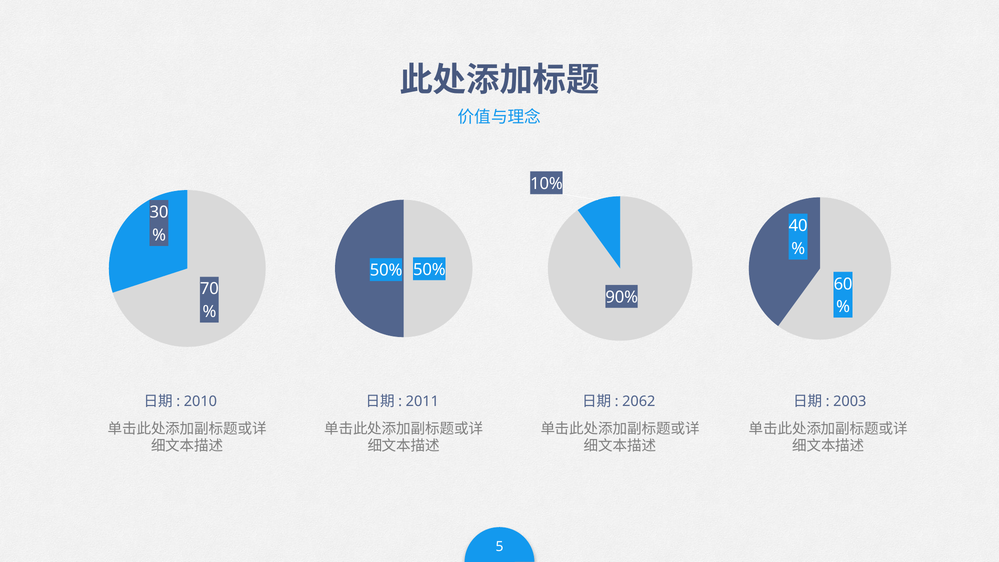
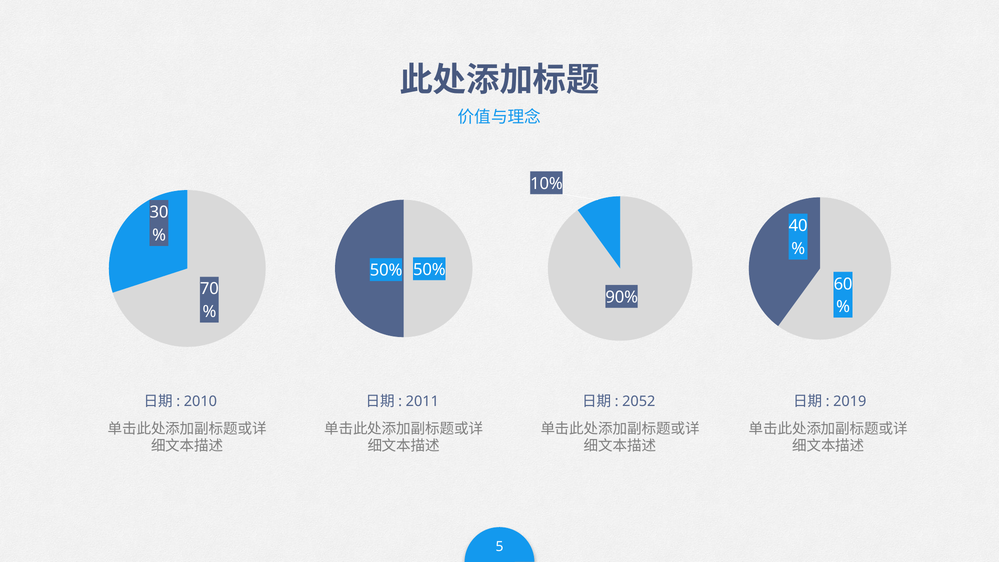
2062: 2062 -> 2052
2003: 2003 -> 2019
